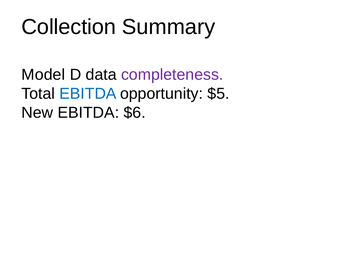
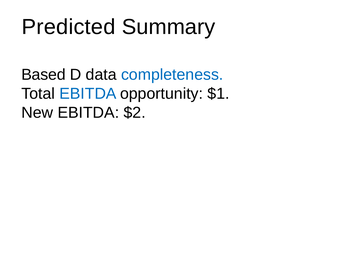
Collection: Collection -> Predicted
Model: Model -> Based
completeness colour: purple -> blue
$5: $5 -> $1
$6: $6 -> $2
